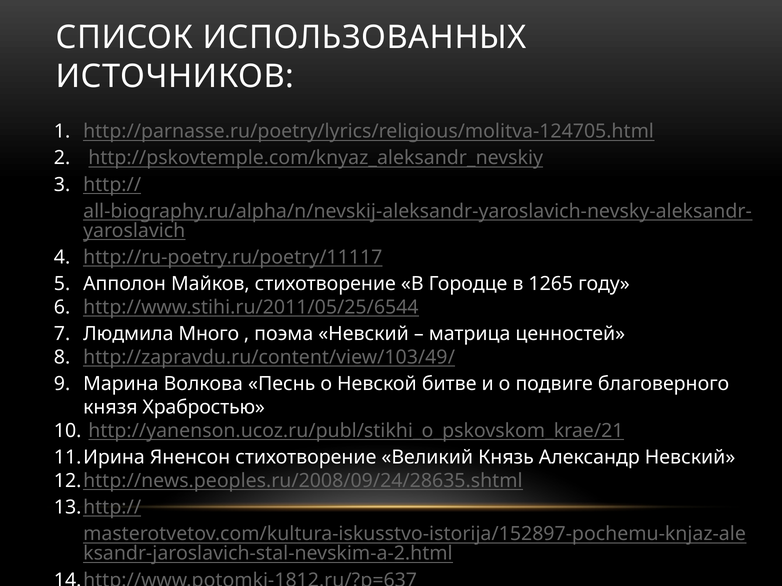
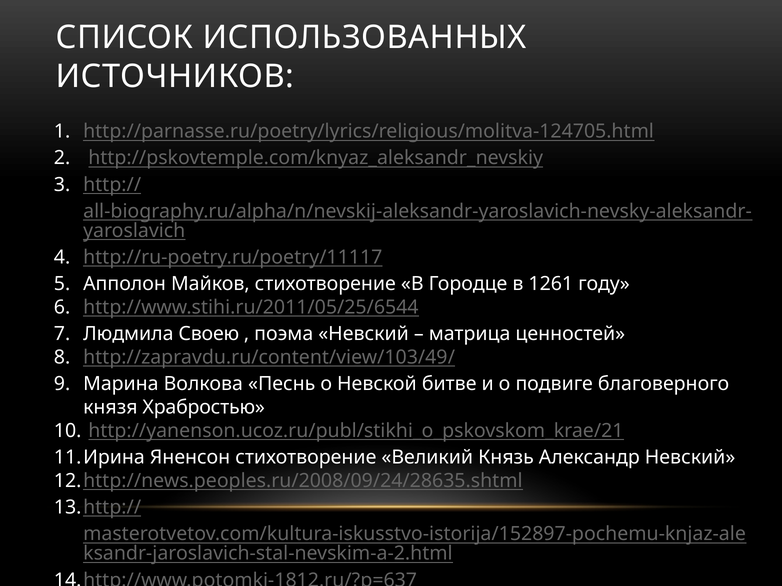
1265: 1265 -> 1261
Много: Много -> Своею
